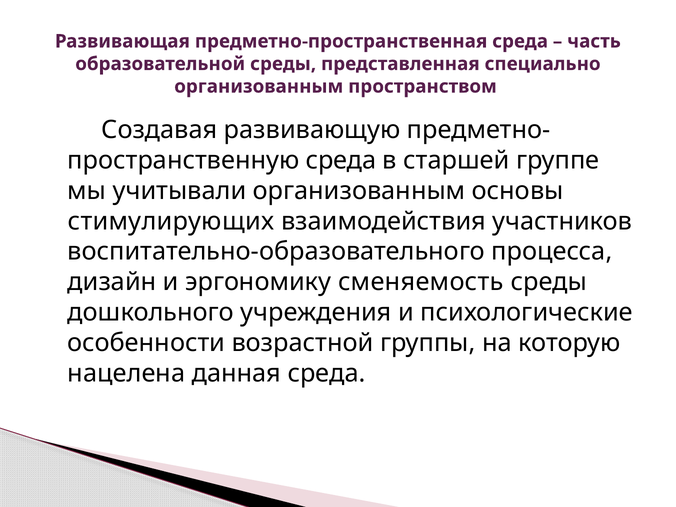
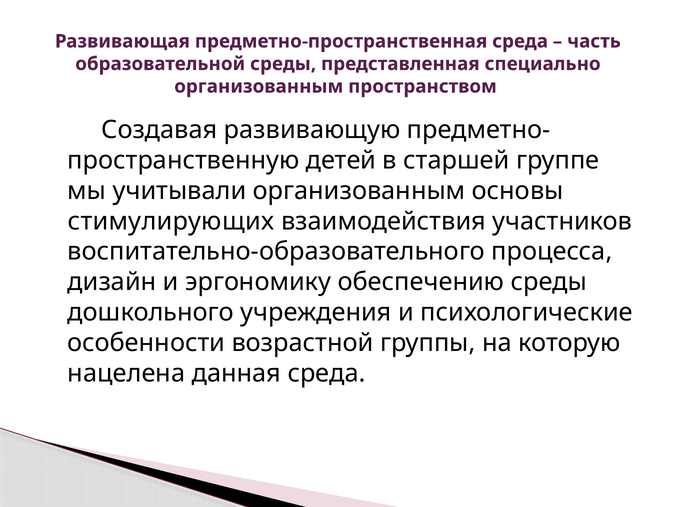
среда at (341, 160): среда -> детей
сменяемость: сменяемость -> обеспечению
